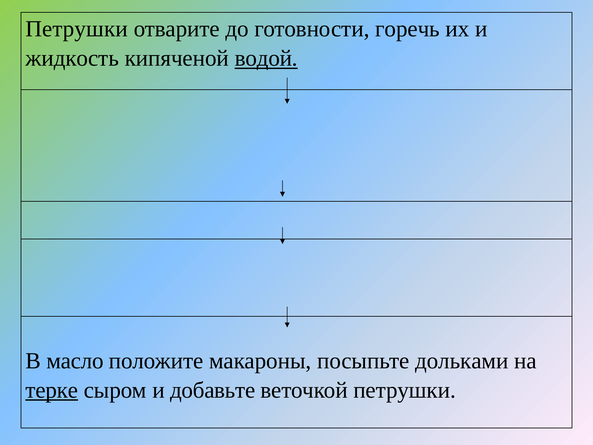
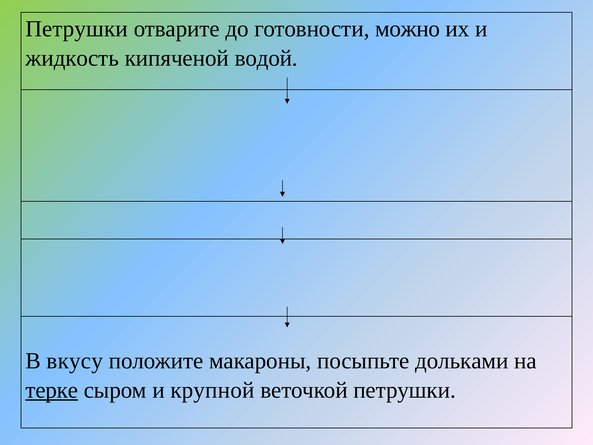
горечь: горечь -> можно
водой underline: present -> none
масло: масло -> вкусу
добавьте: добавьте -> крупной
